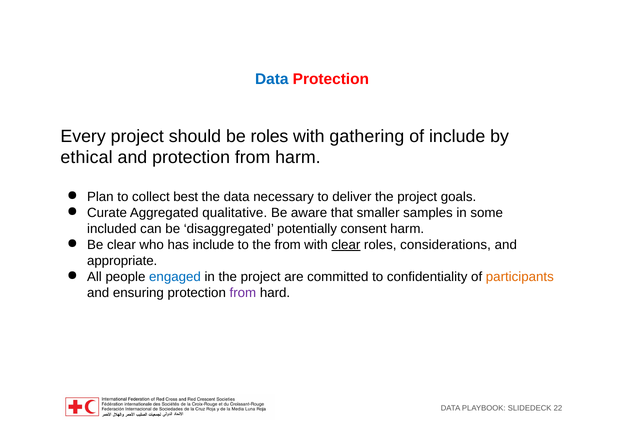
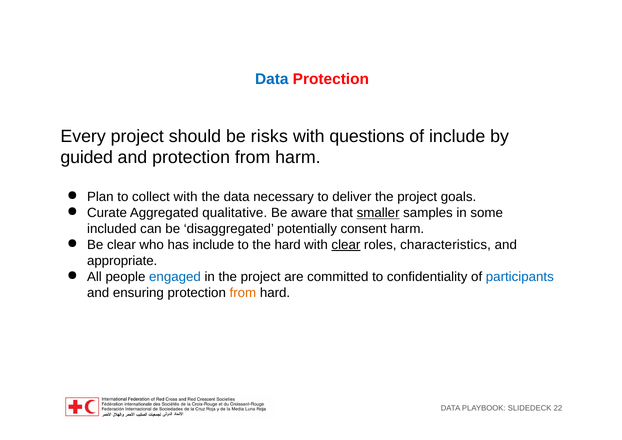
be roles: roles -> risks
gathering: gathering -> questions
ethical: ethical -> guided
collect best: best -> with
smaller underline: none -> present
the from: from -> hard
considerations: considerations -> characteristics
participants colour: orange -> blue
from at (243, 293) colour: purple -> orange
